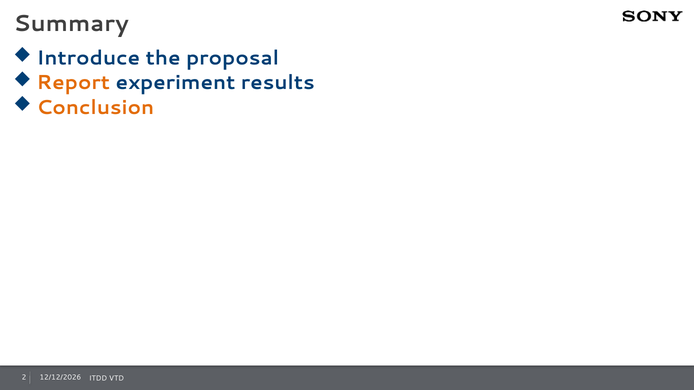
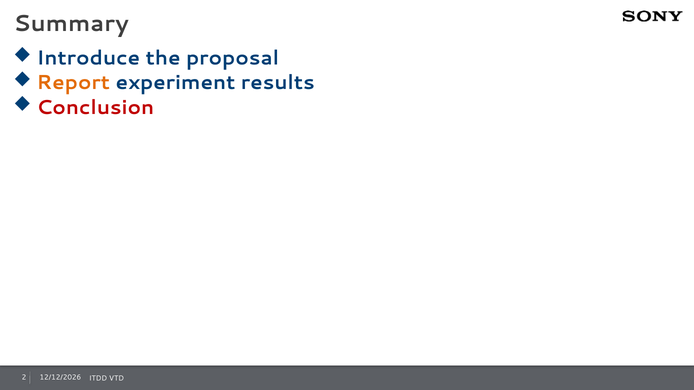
Conclusion colour: orange -> red
